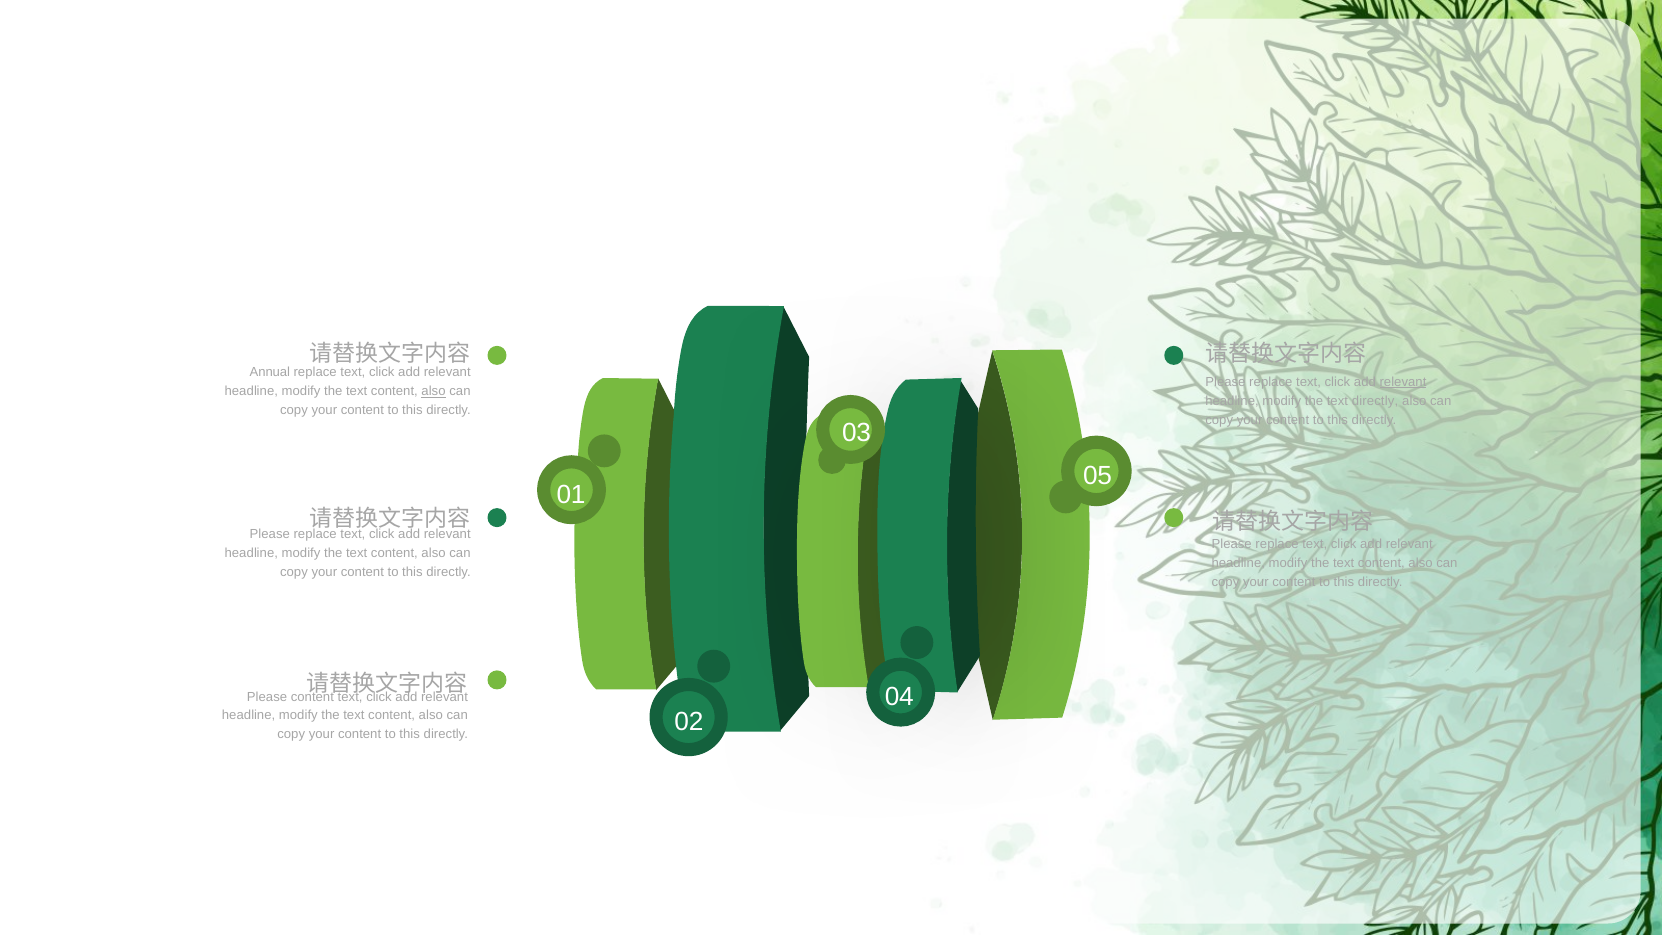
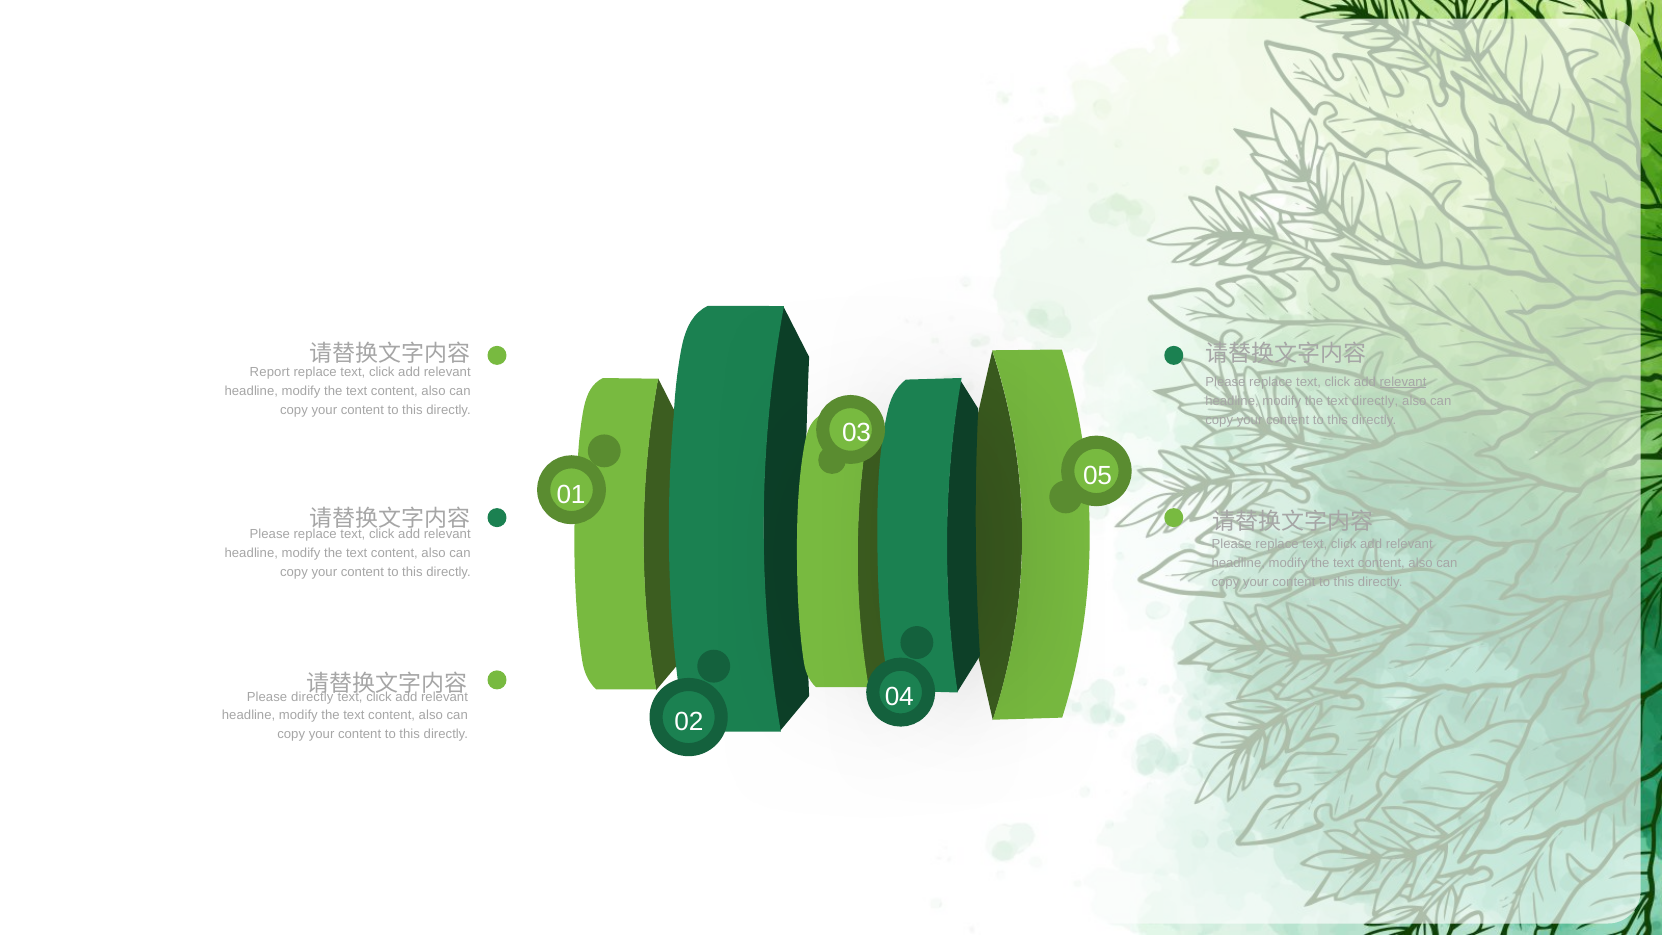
Annual: Annual -> Report
also at (434, 391) underline: present -> none
Please content: content -> directly
